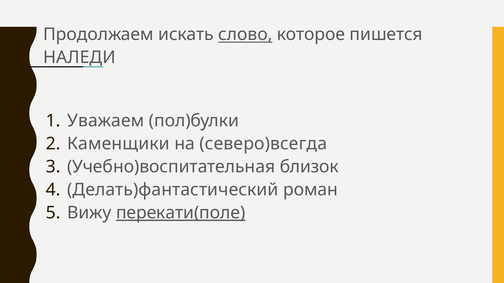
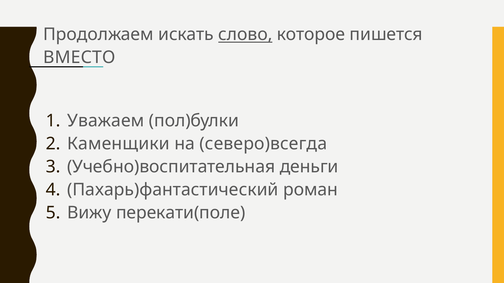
НАЛЕДИ: НАЛЕДИ -> ВМЕСТО
близок: близок -> деньги
Делать)фантастический: Делать)фантастический -> Пахарь)фантастический
перекати(поле underline: present -> none
